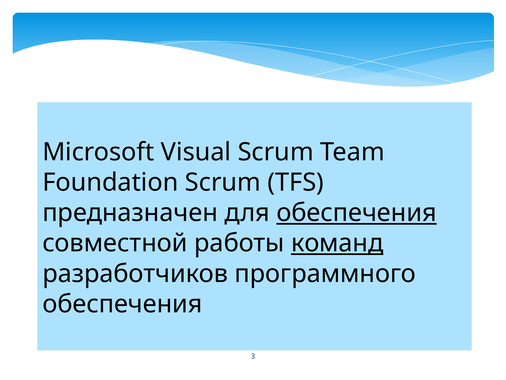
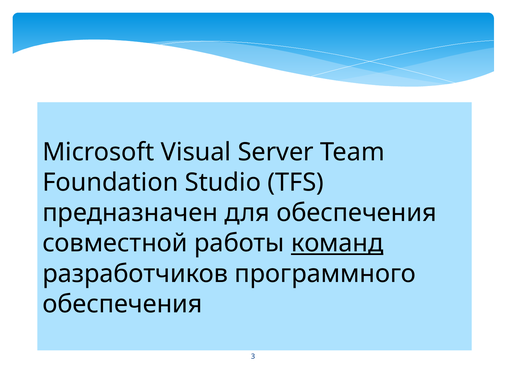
Visual Scrum: Scrum -> Server
Foundation Scrum: Scrum -> Studio
обеспечения at (357, 213) underline: present -> none
